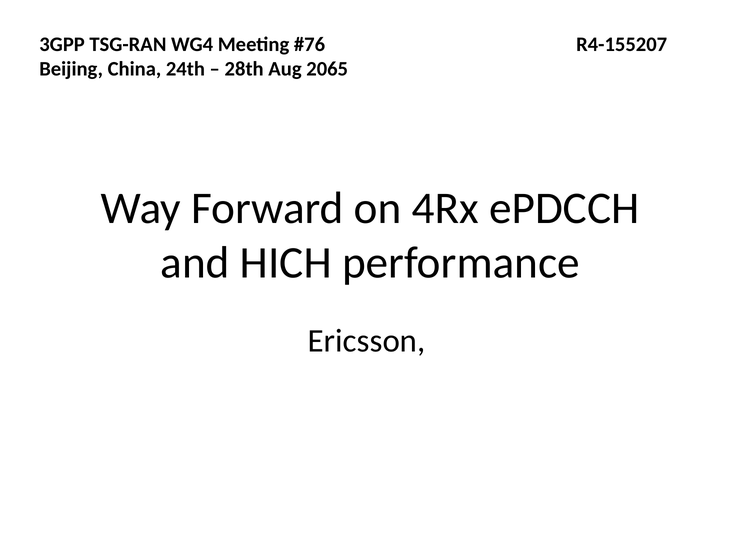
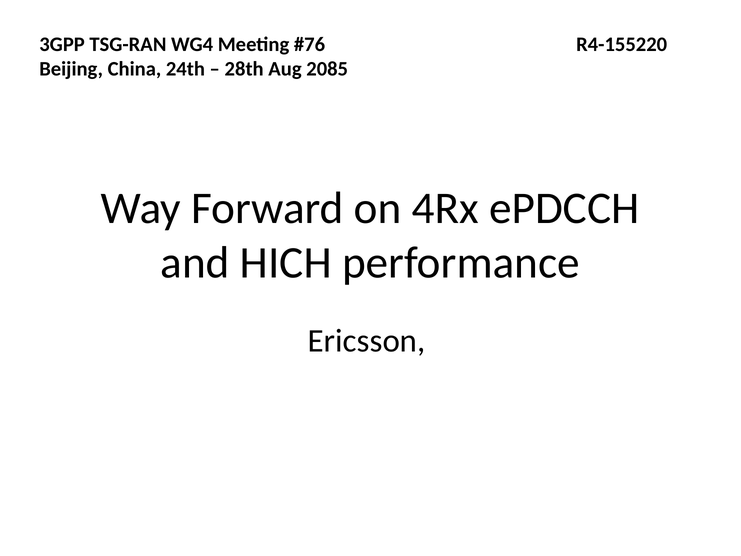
R4-155207: R4-155207 -> R4-155220
2065: 2065 -> 2085
